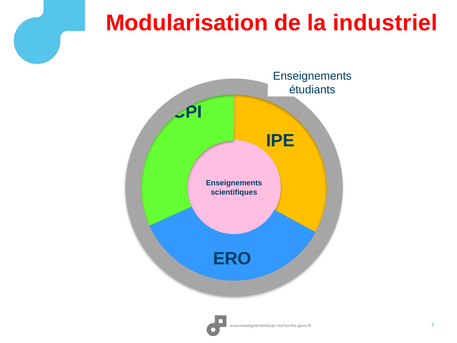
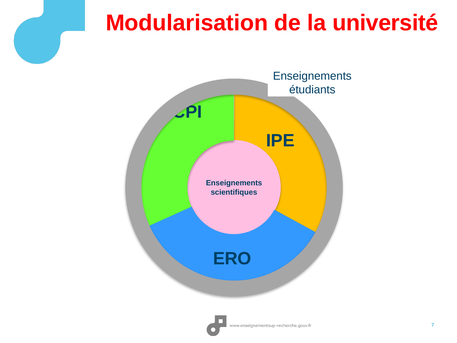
industriel: industriel -> université
